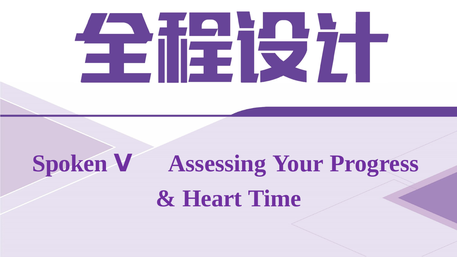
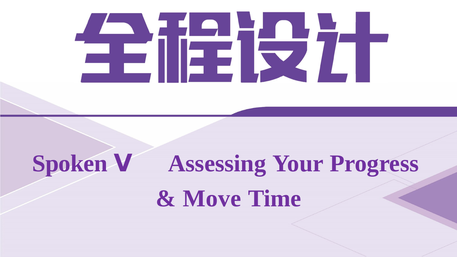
Heart: Heart -> Move
